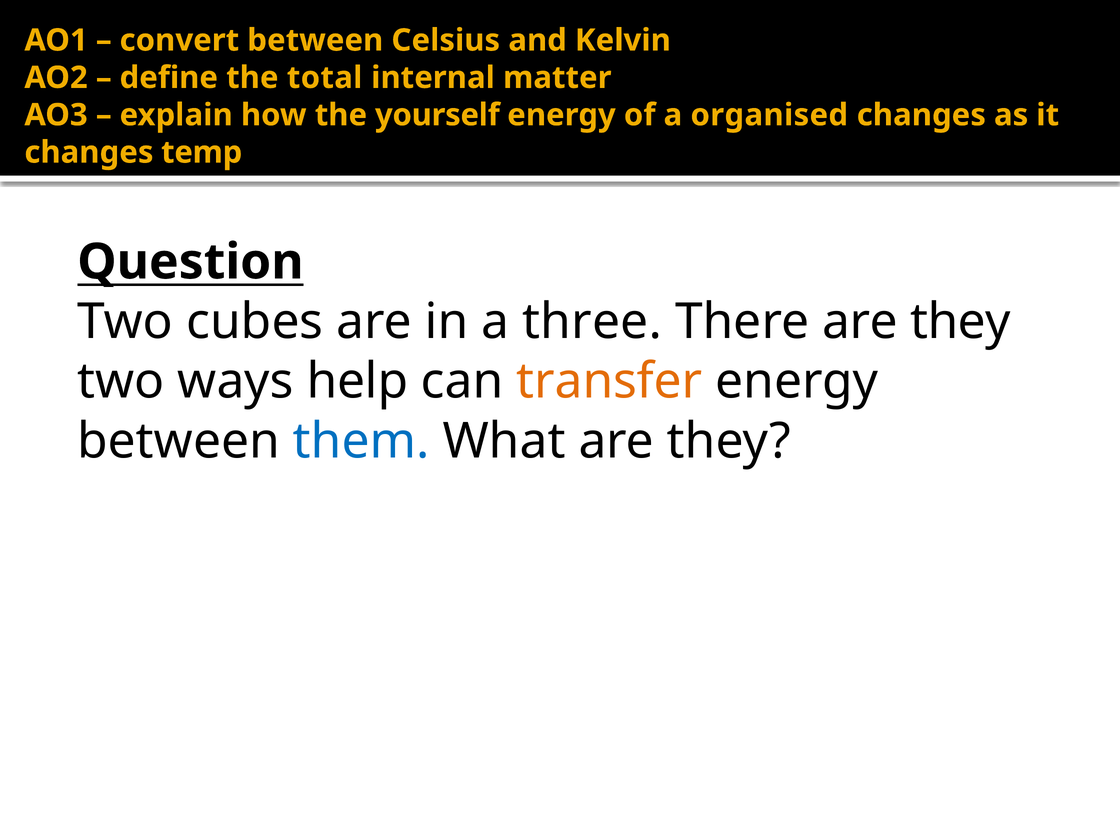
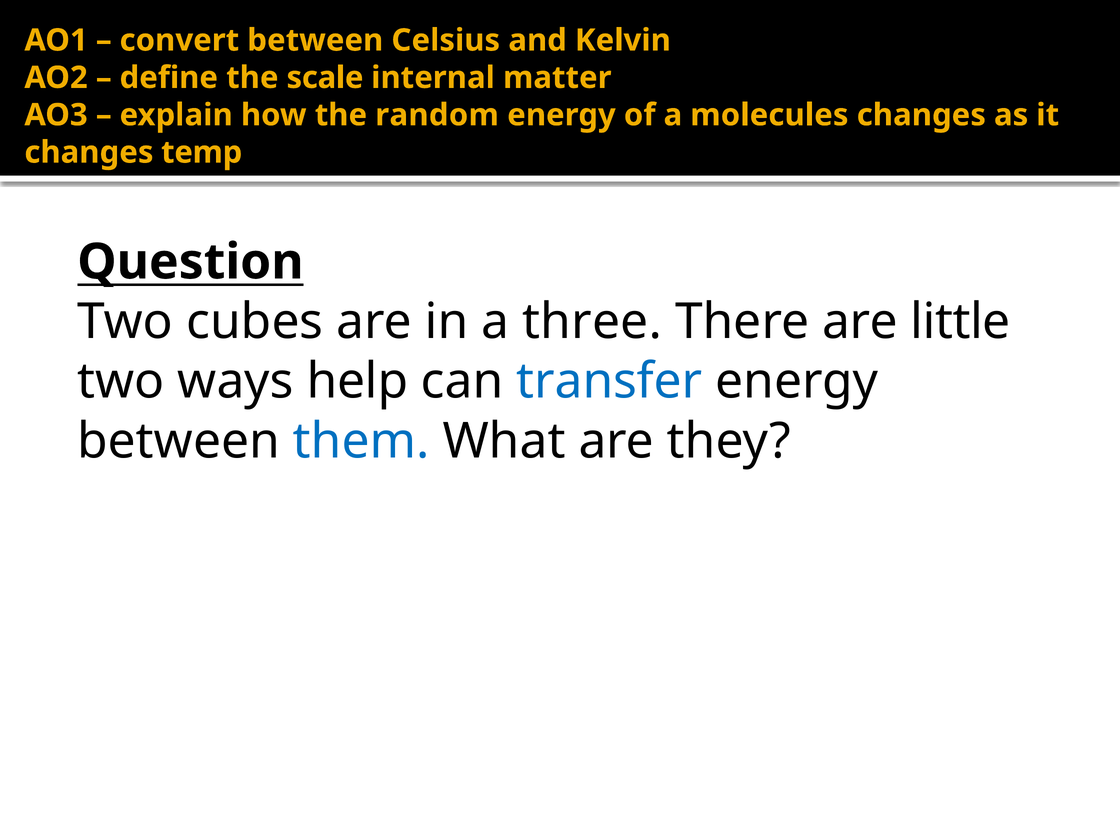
total: total -> scale
yourself: yourself -> random
organised: organised -> molecules
There are they: they -> little
transfer colour: orange -> blue
